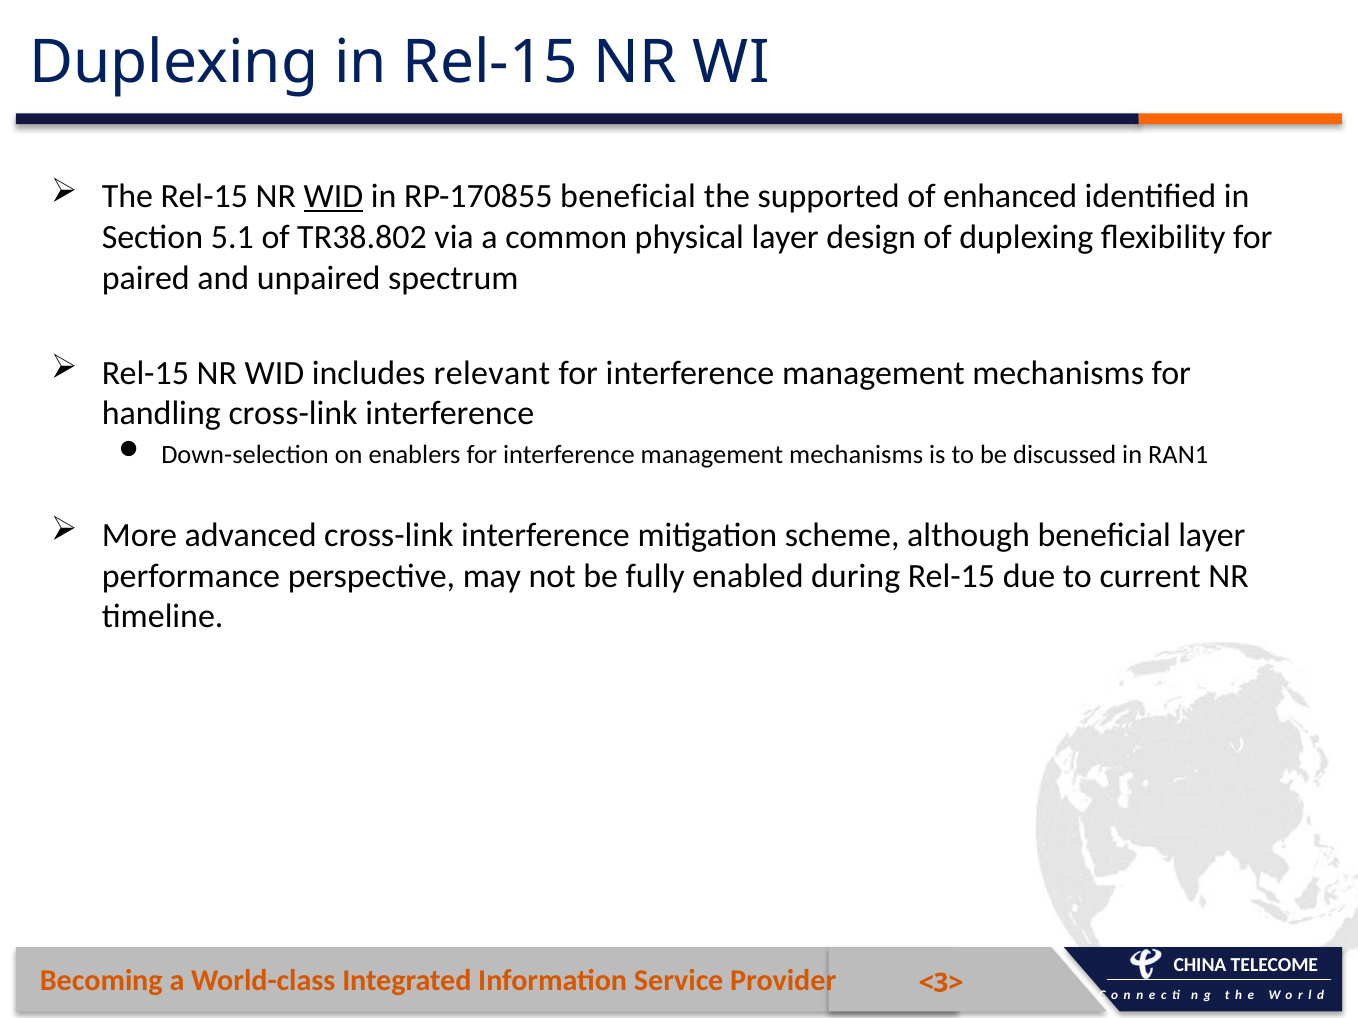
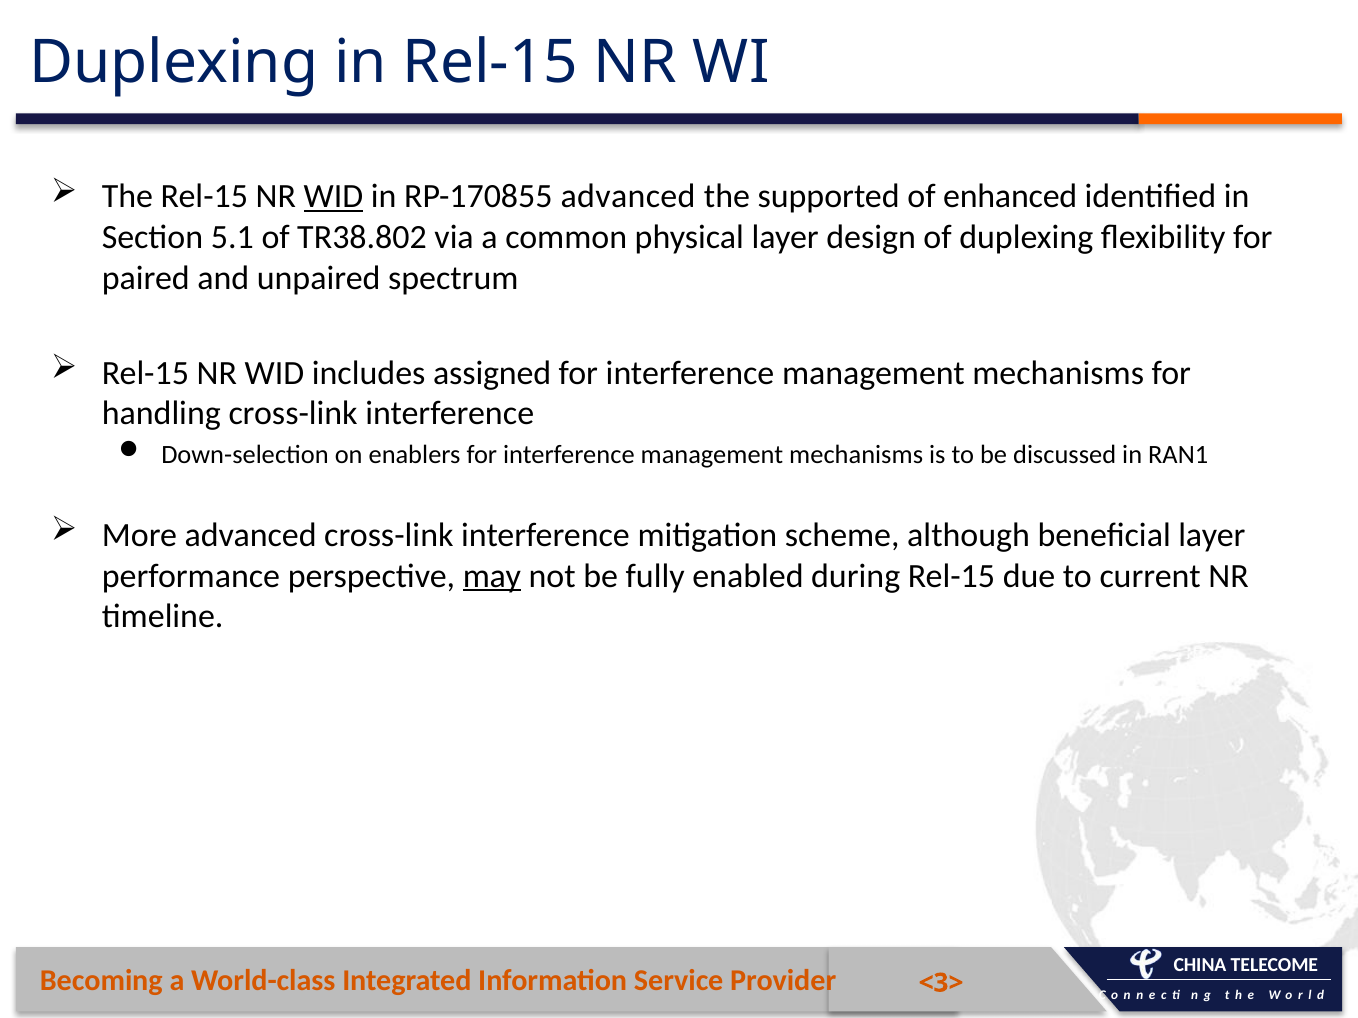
RP-170855 beneficial: beneficial -> advanced
relevant: relevant -> assigned
may underline: none -> present
